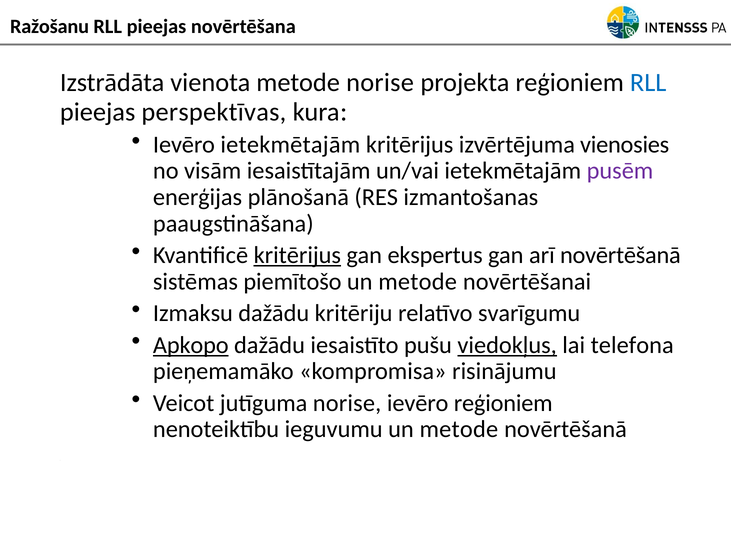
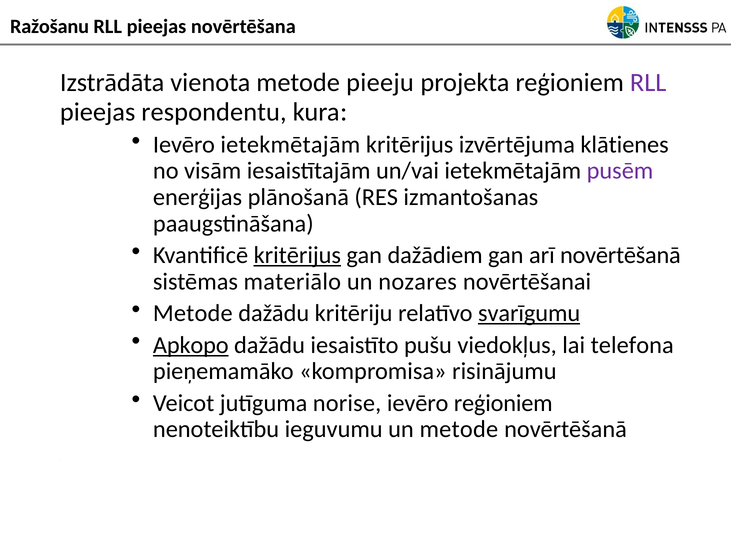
metode norise: norise -> pieeju
RLL at (648, 82) colour: blue -> purple
perspektīvas: perspektīvas -> respondentu
vienosies: vienosies -> klātienes
ekspertus: ekspertus -> dažādiem
piemītošo: piemītošo -> materiālo
metode at (418, 282): metode -> nozares
Izmaksu at (193, 313): Izmaksu -> Metode
svarīgumu underline: none -> present
viedokļus underline: present -> none
